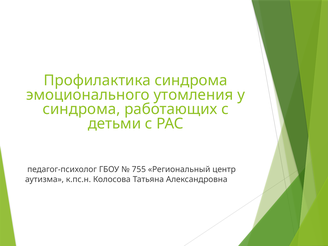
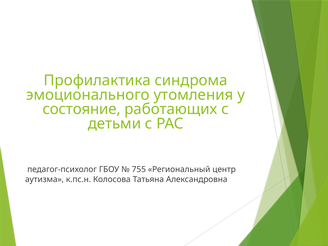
синдрома at (81, 109): синдрома -> состояние
